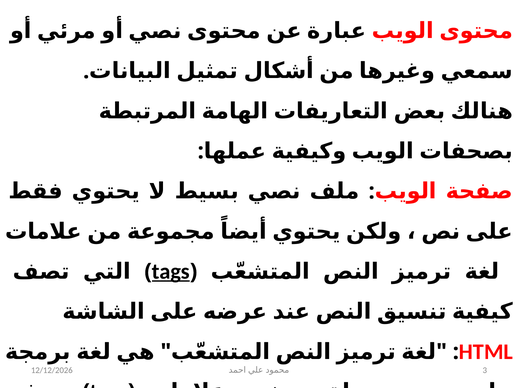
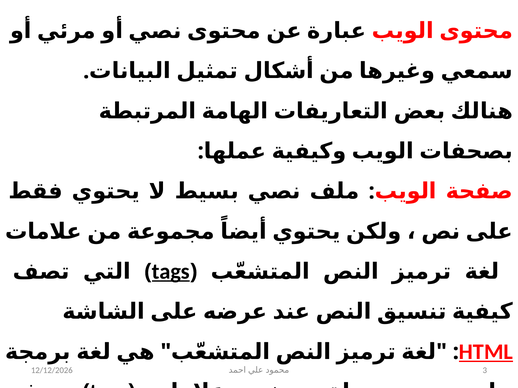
HTML underline: none -> present
